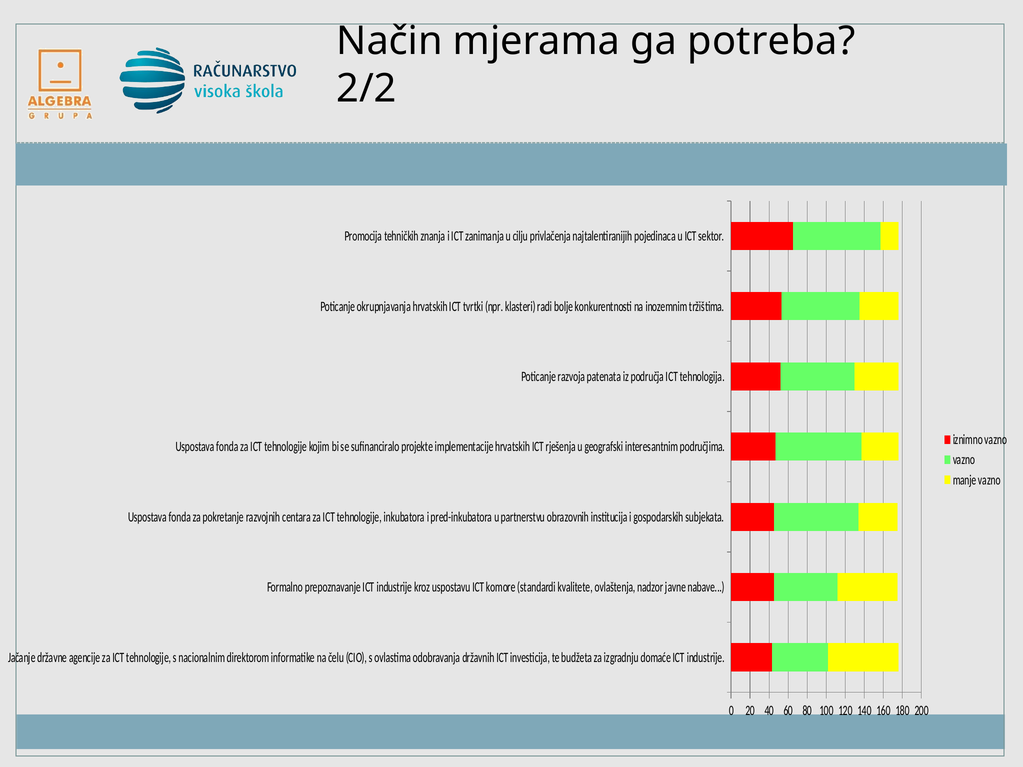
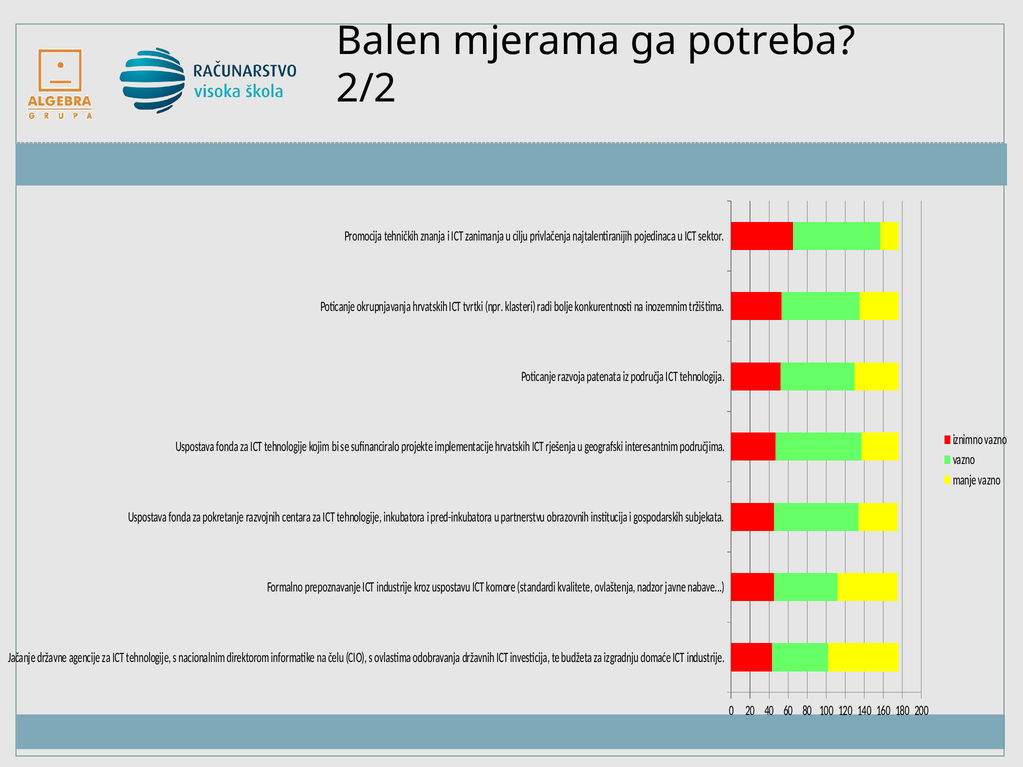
Način: Način -> Balen
